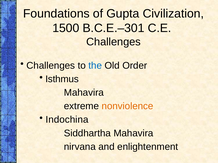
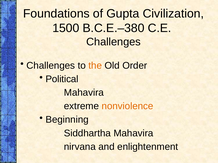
B.C.E.–301: B.C.E.–301 -> B.C.E.–380
the colour: blue -> orange
Isthmus: Isthmus -> Political
Indochina: Indochina -> Beginning
